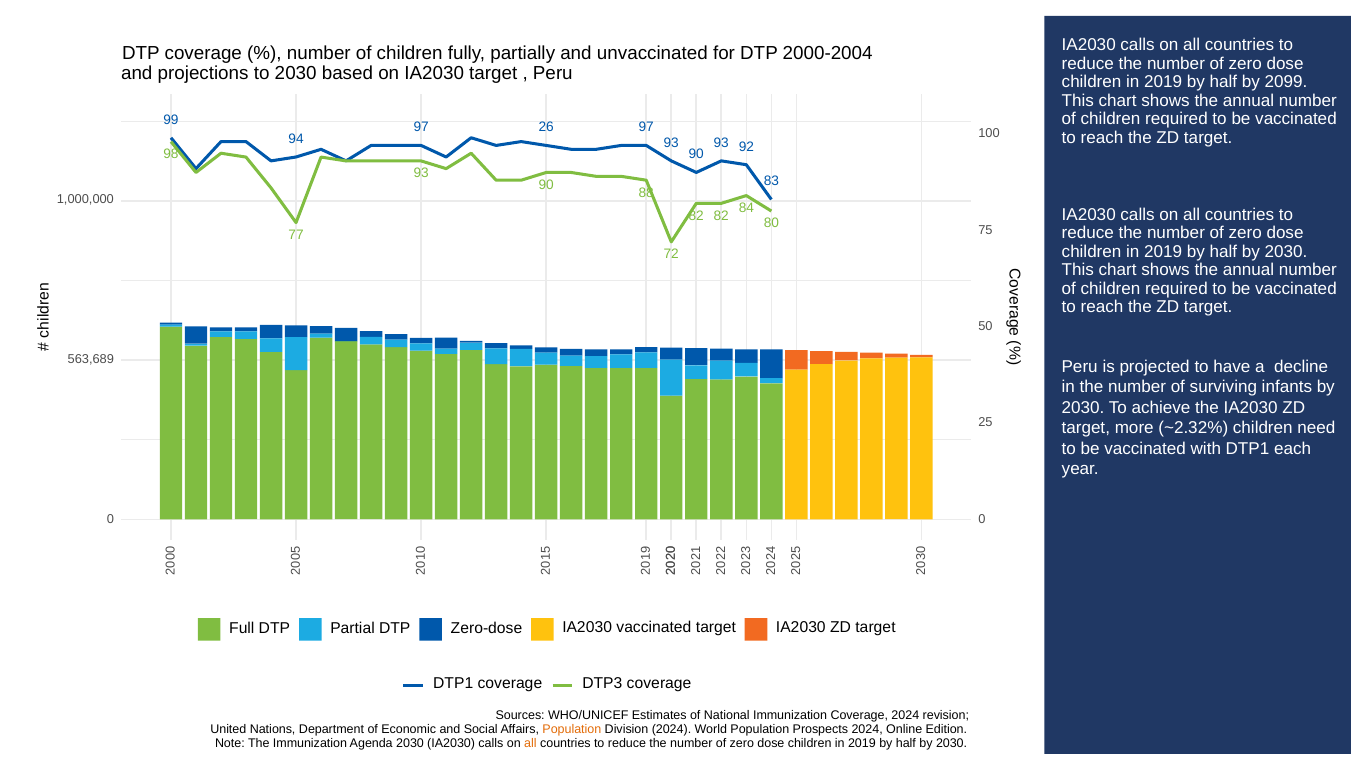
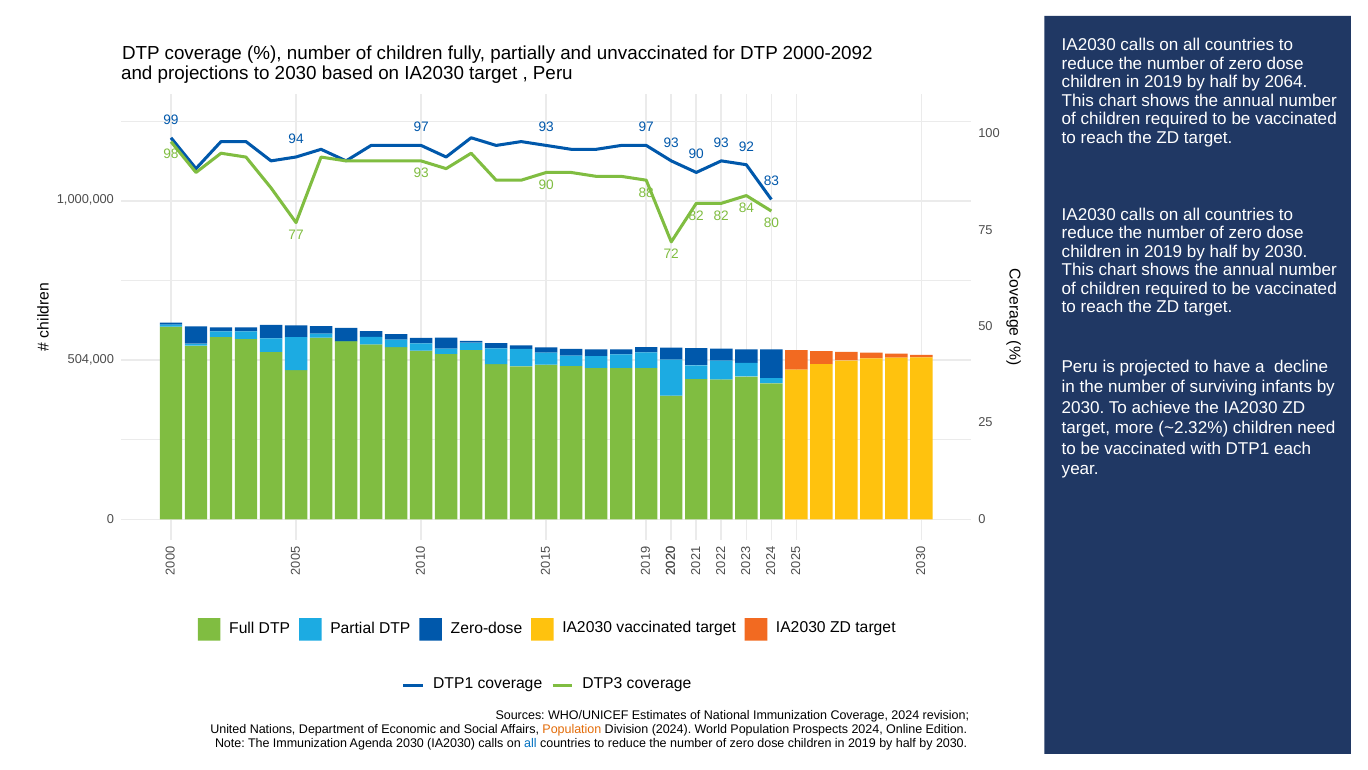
2000-2004: 2000-2004 -> 2000-2092
2099: 2099 -> 2064
26 at (546, 127): 26 -> 93
563,689: 563,689 -> 504,000
all at (530, 742) colour: orange -> blue
